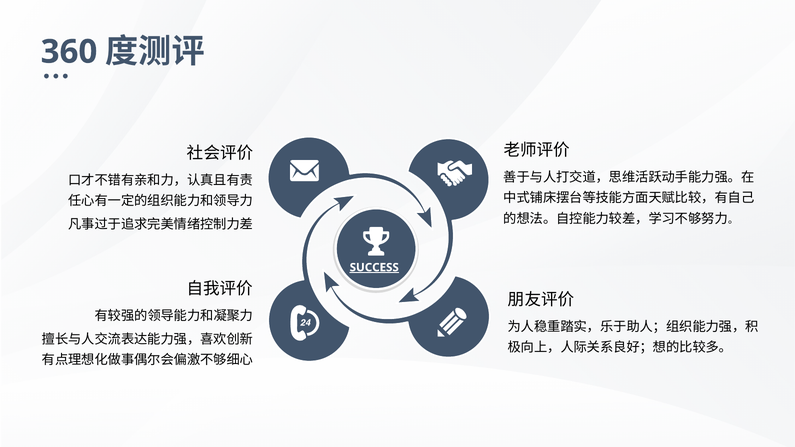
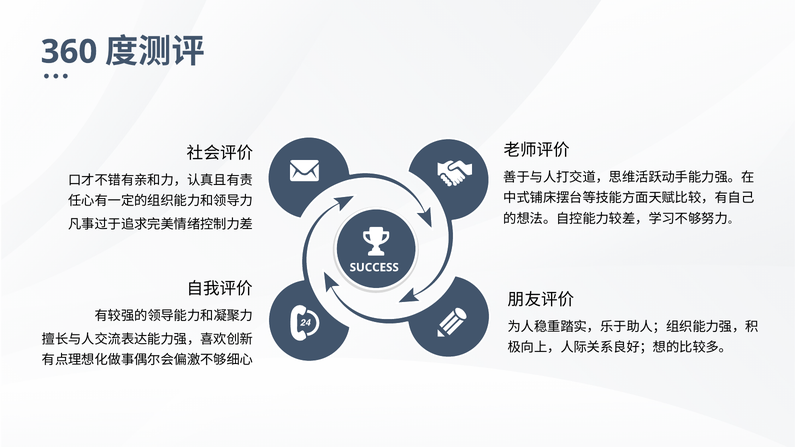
SUCCESS underline: present -> none
